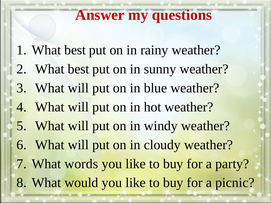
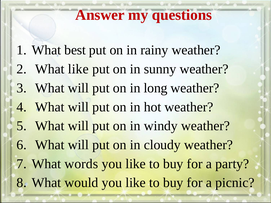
best at (78, 69): best -> like
blue: blue -> long
